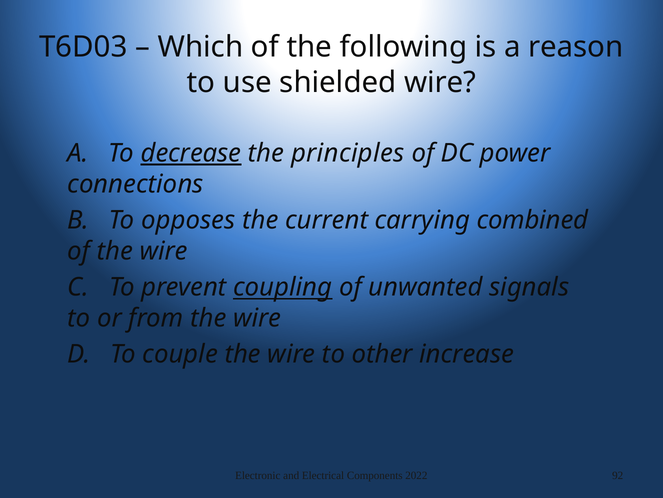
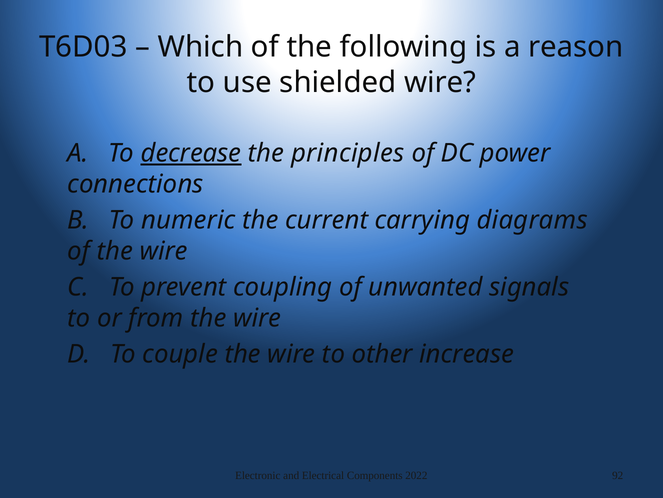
opposes: opposes -> numeric
combined: combined -> diagrams
coupling underline: present -> none
